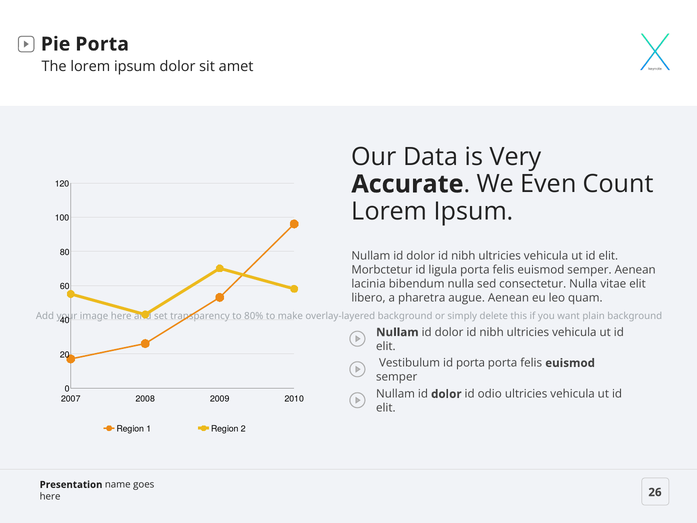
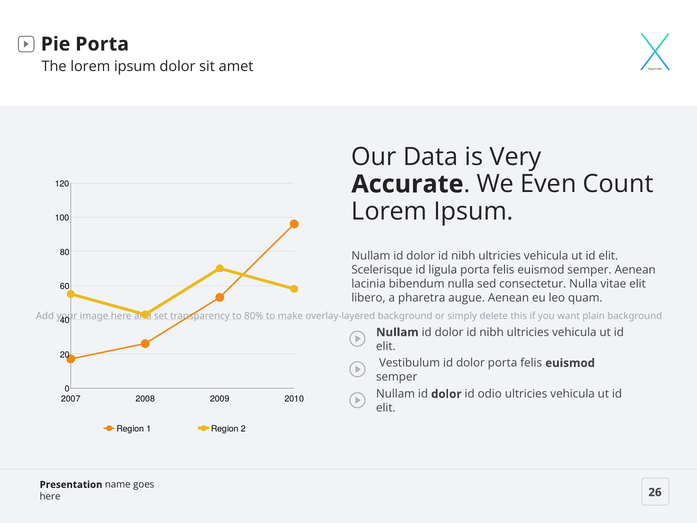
Morbctetur: Morbctetur -> Scelerisque
Vestibulum id porta: porta -> dolor
